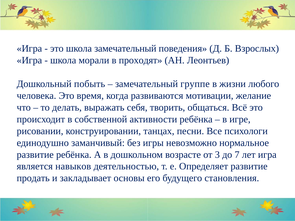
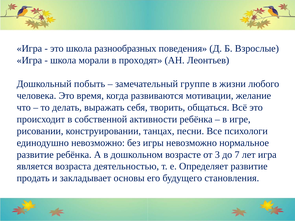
школа замечательный: замечательный -> разнообразных
Взрослых: Взрослых -> Взрослые
единодушно заманчивый: заманчивый -> невозможно
навыков: навыков -> возраста
